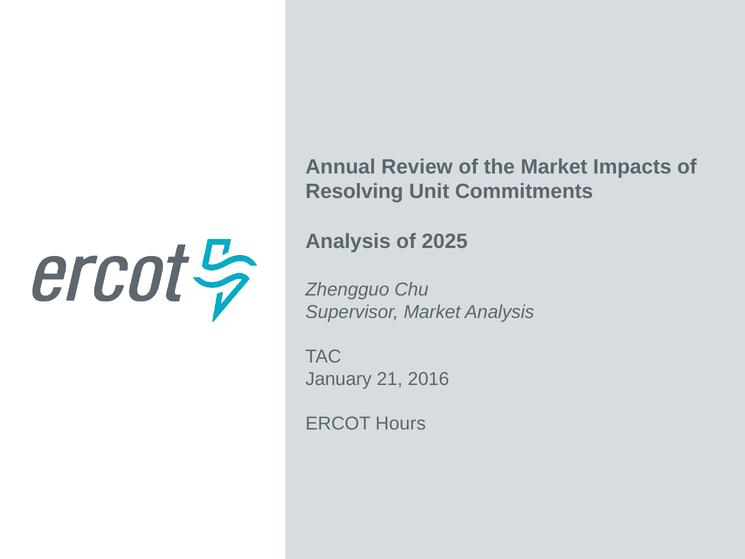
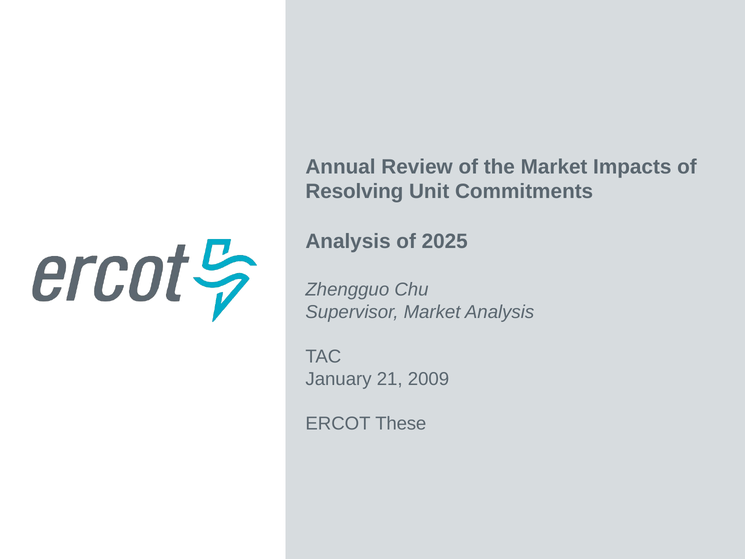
2016: 2016 -> 2009
Hours: Hours -> These
